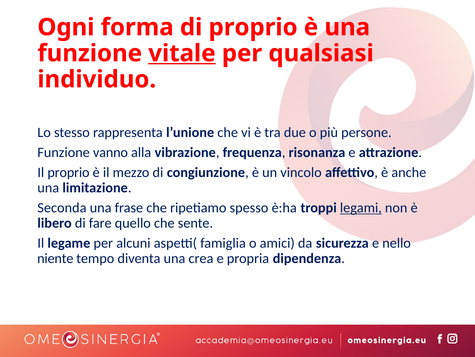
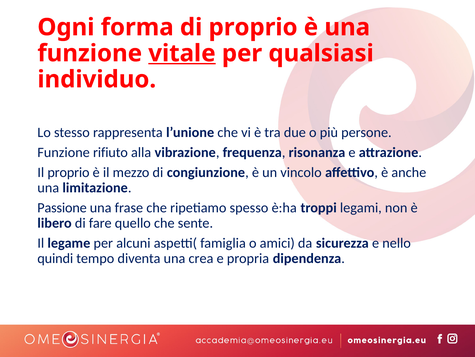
vanno: vanno -> rifiuto
Seconda: Seconda -> Passione
legami underline: present -> none
niente: niente -> quindi
